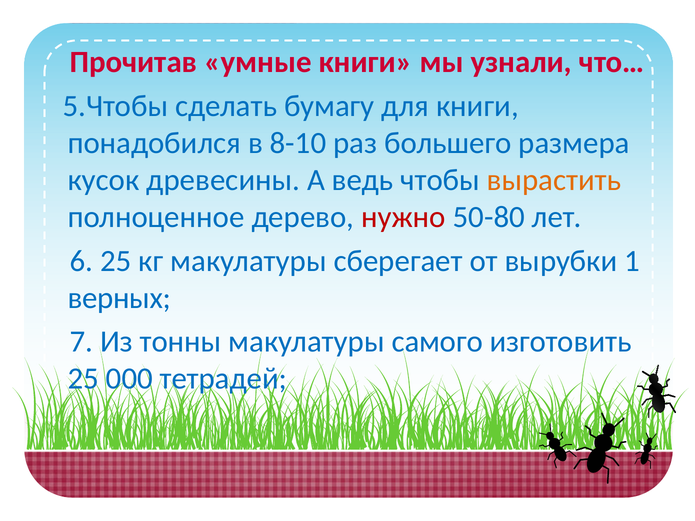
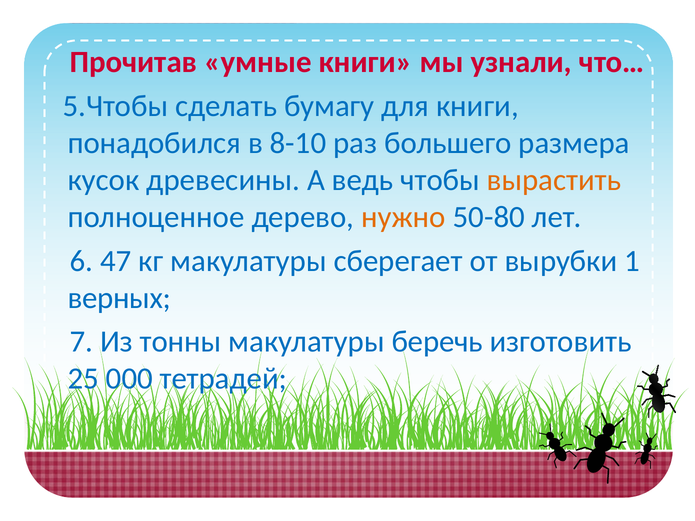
нужно colour: red -> orange
6 25: 25 -> 47
самого: самого -> беречь
